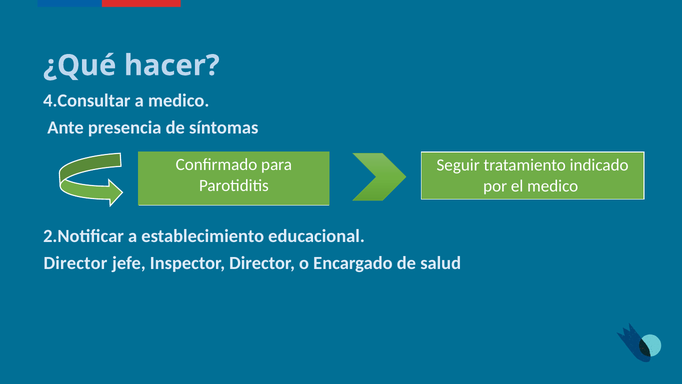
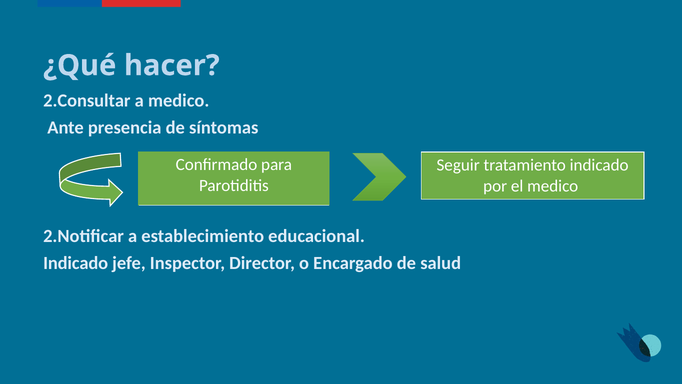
4.Consultar: 4.Consultar -> 2.Consultar
Director at (75, 263): Director -> Indicado
